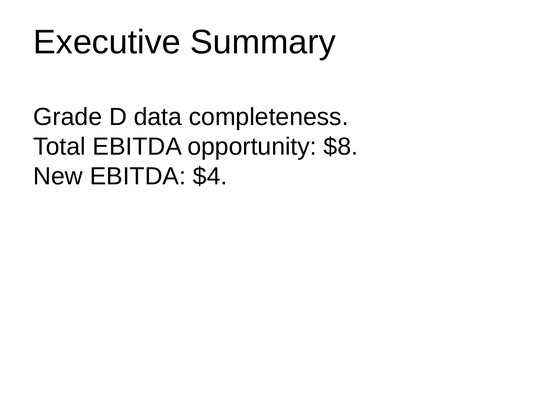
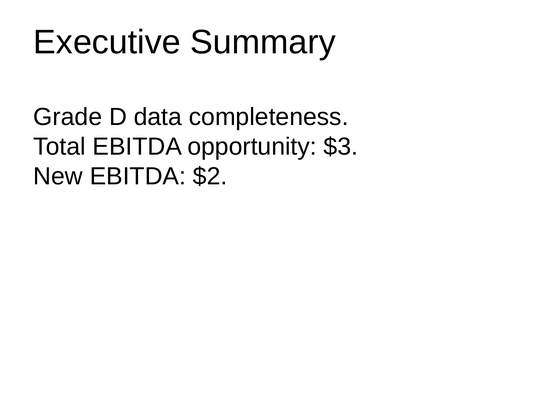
$8: $8 -> $3
$4: $4 -> $2
